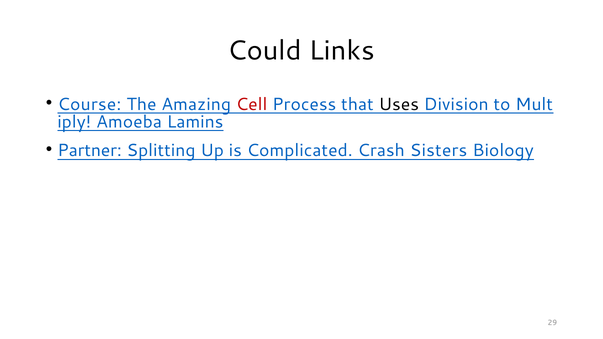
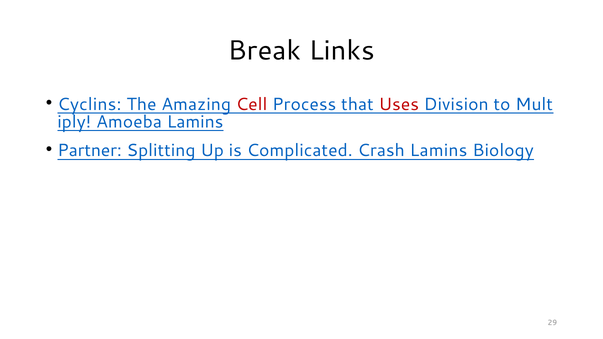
Could: Could -> Break
Course: Course -> Cyclins
Uses colour: black -> red
Crash Sisters: Sisters -> Lamins
